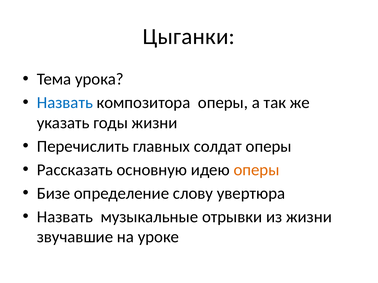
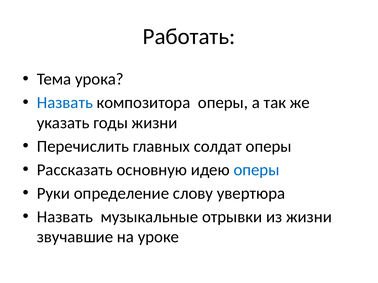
Цыганки: Цыганки -> Работать
оперы at (257, 170) colour: orange -> blue
Бизе: Бизе -> Руки
